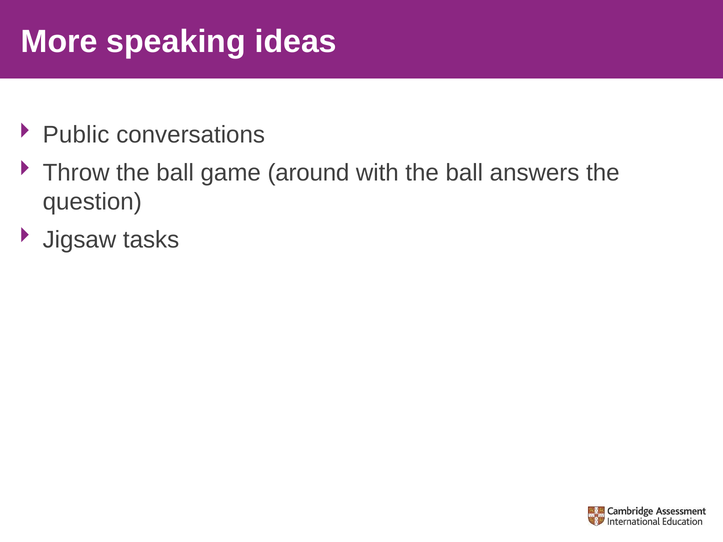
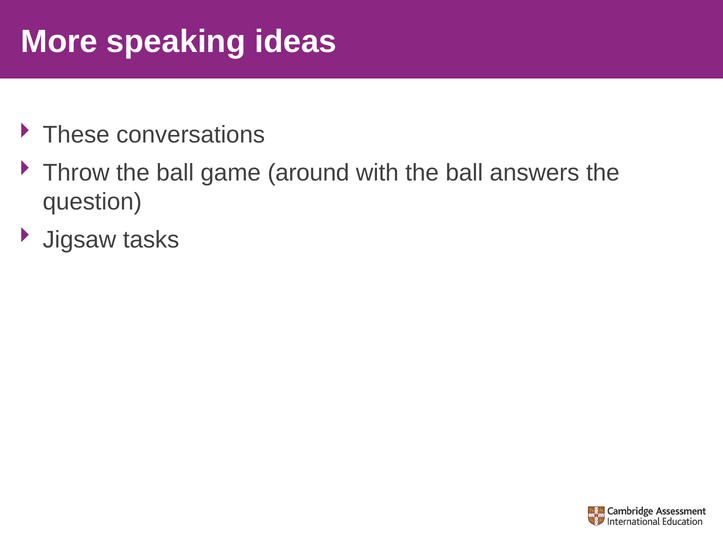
Public: Public -> These
